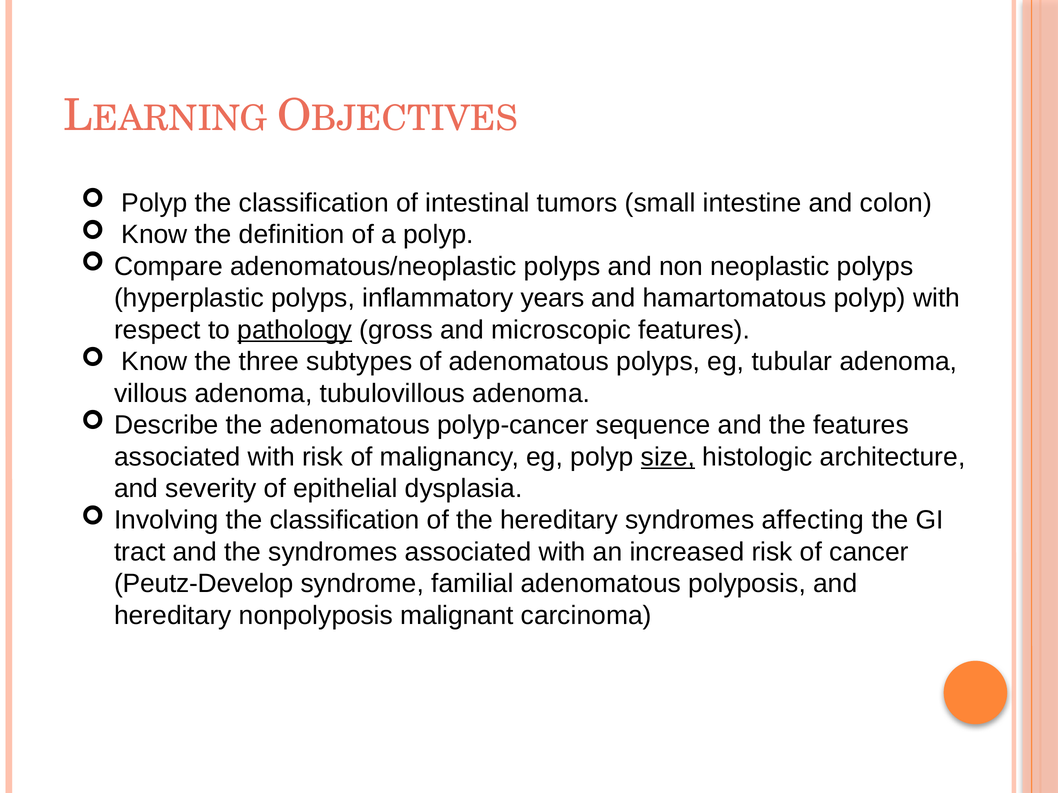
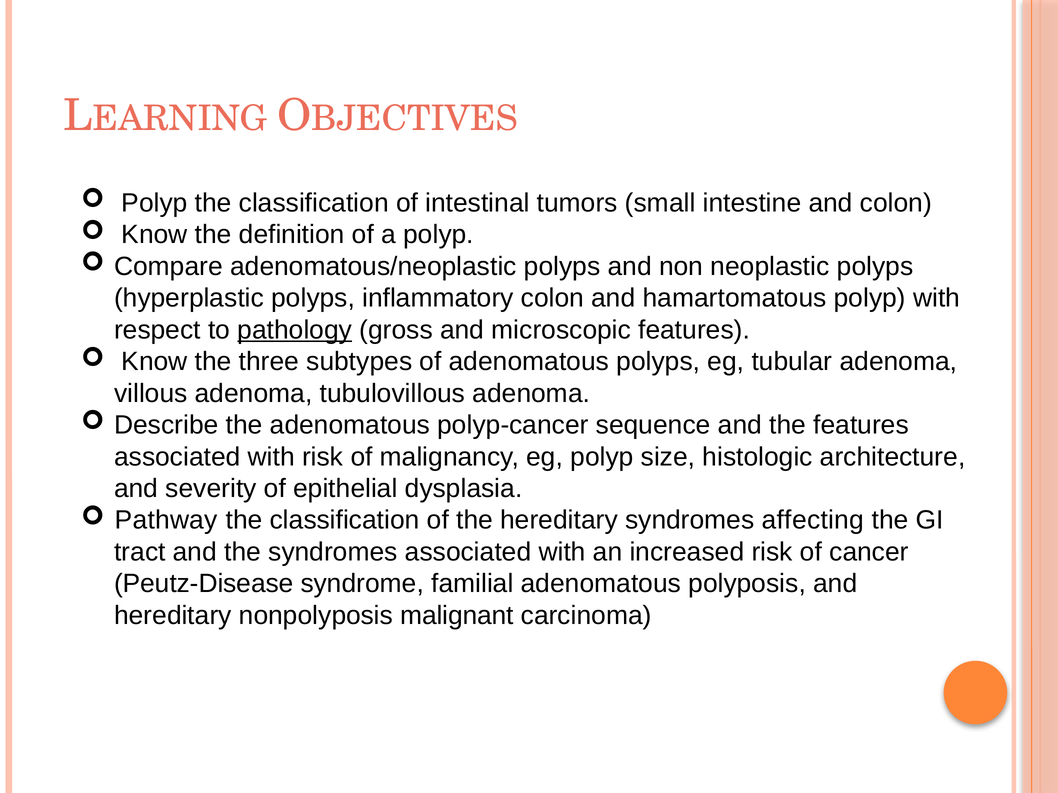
inflammatory years: years -> colon
size underline: present -> none
Involving: Involving -> Pathway
Peutz-Develop: Peutz-Develop -> Peutz-Disease
